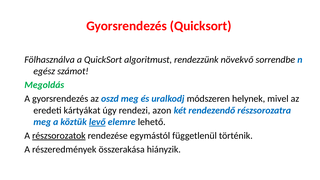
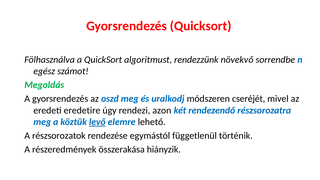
helynek: helynek -> cseréjét
kártyákat: kártyákat -> eredetire
részsorozatok underline: present -> none
